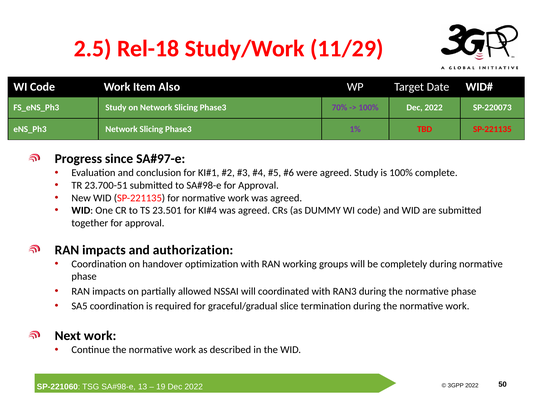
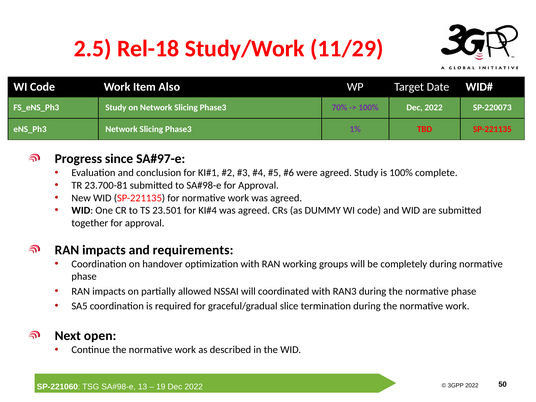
23.700-51: 23.700-51 -> 23.700-81
authorization: authorization -> requirements
Next work: work -> open
